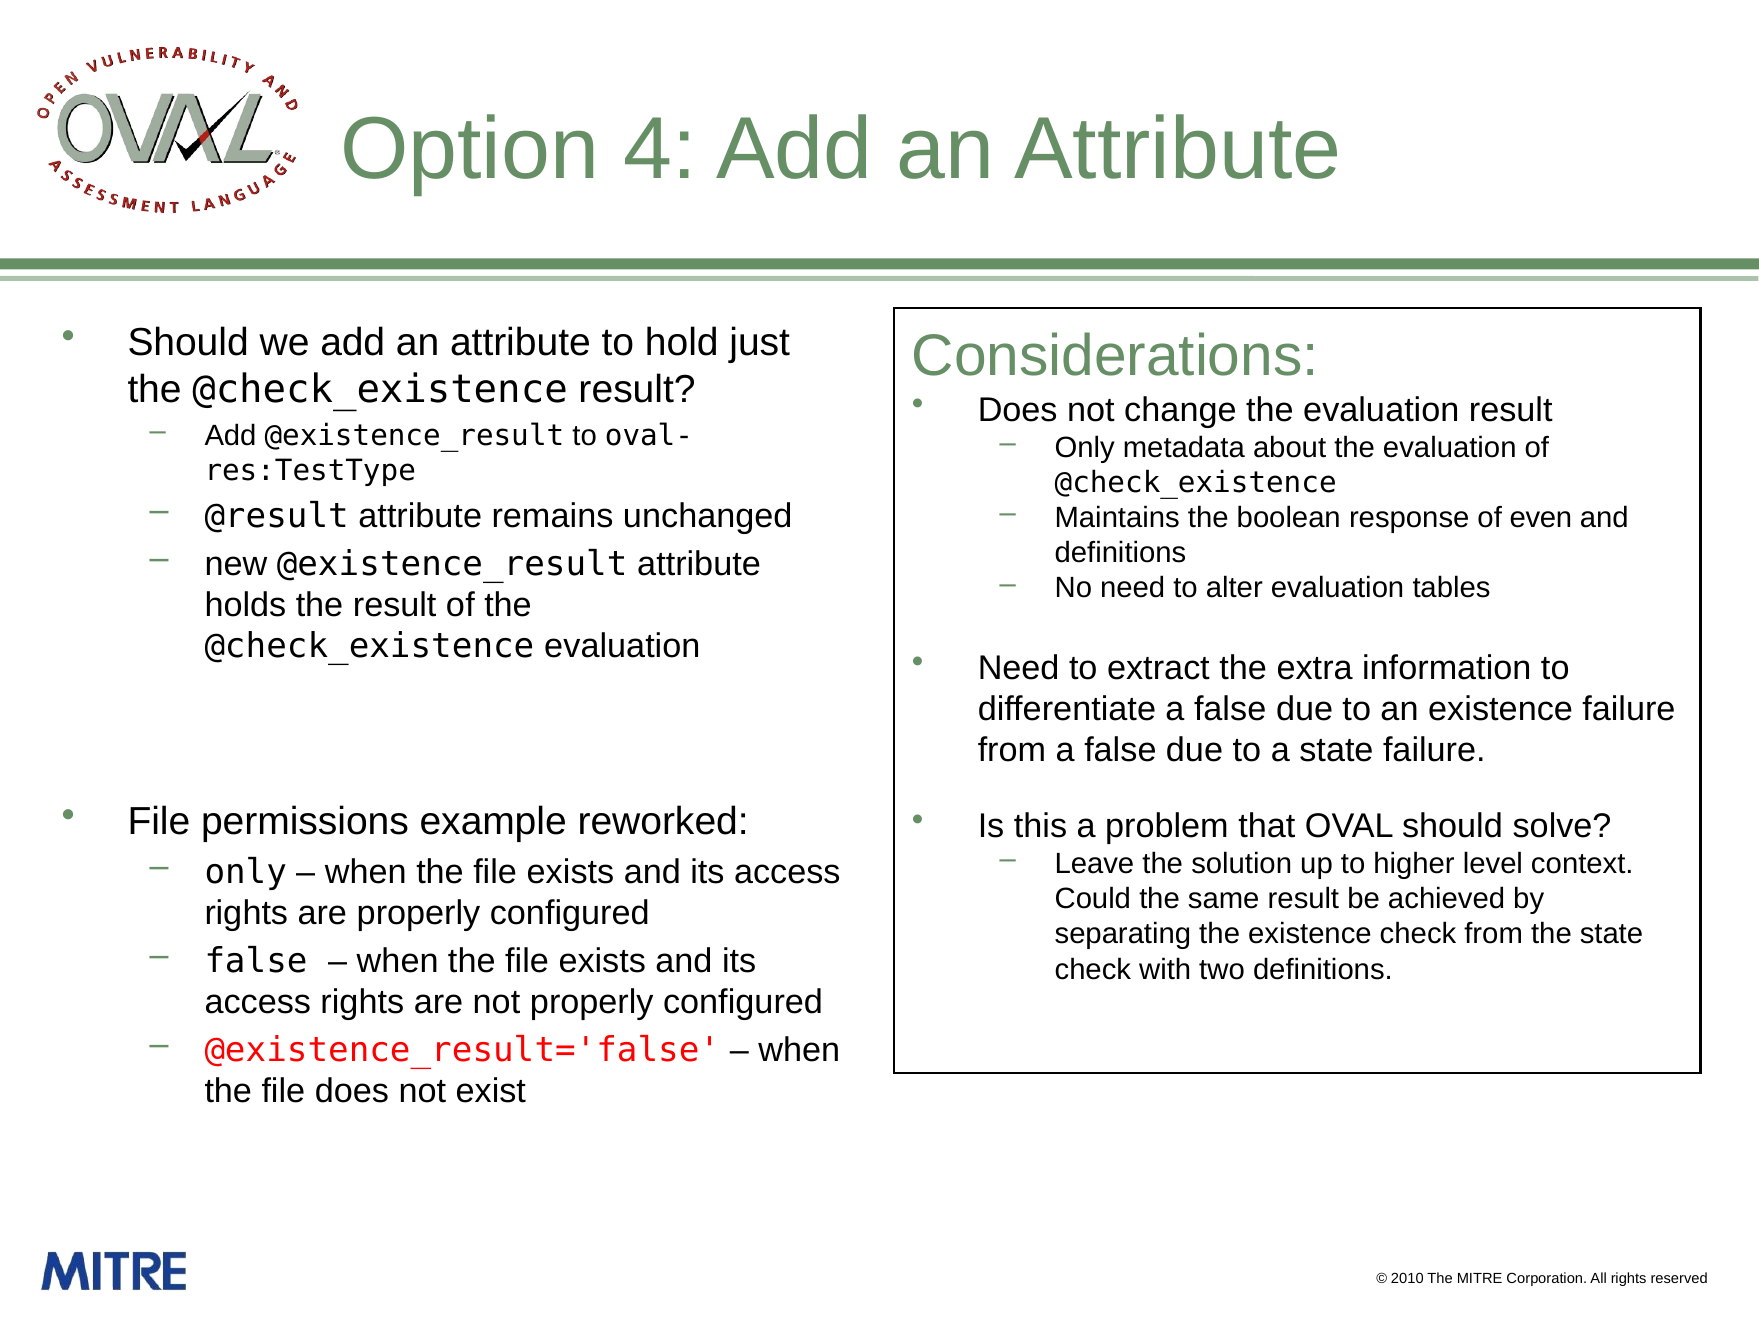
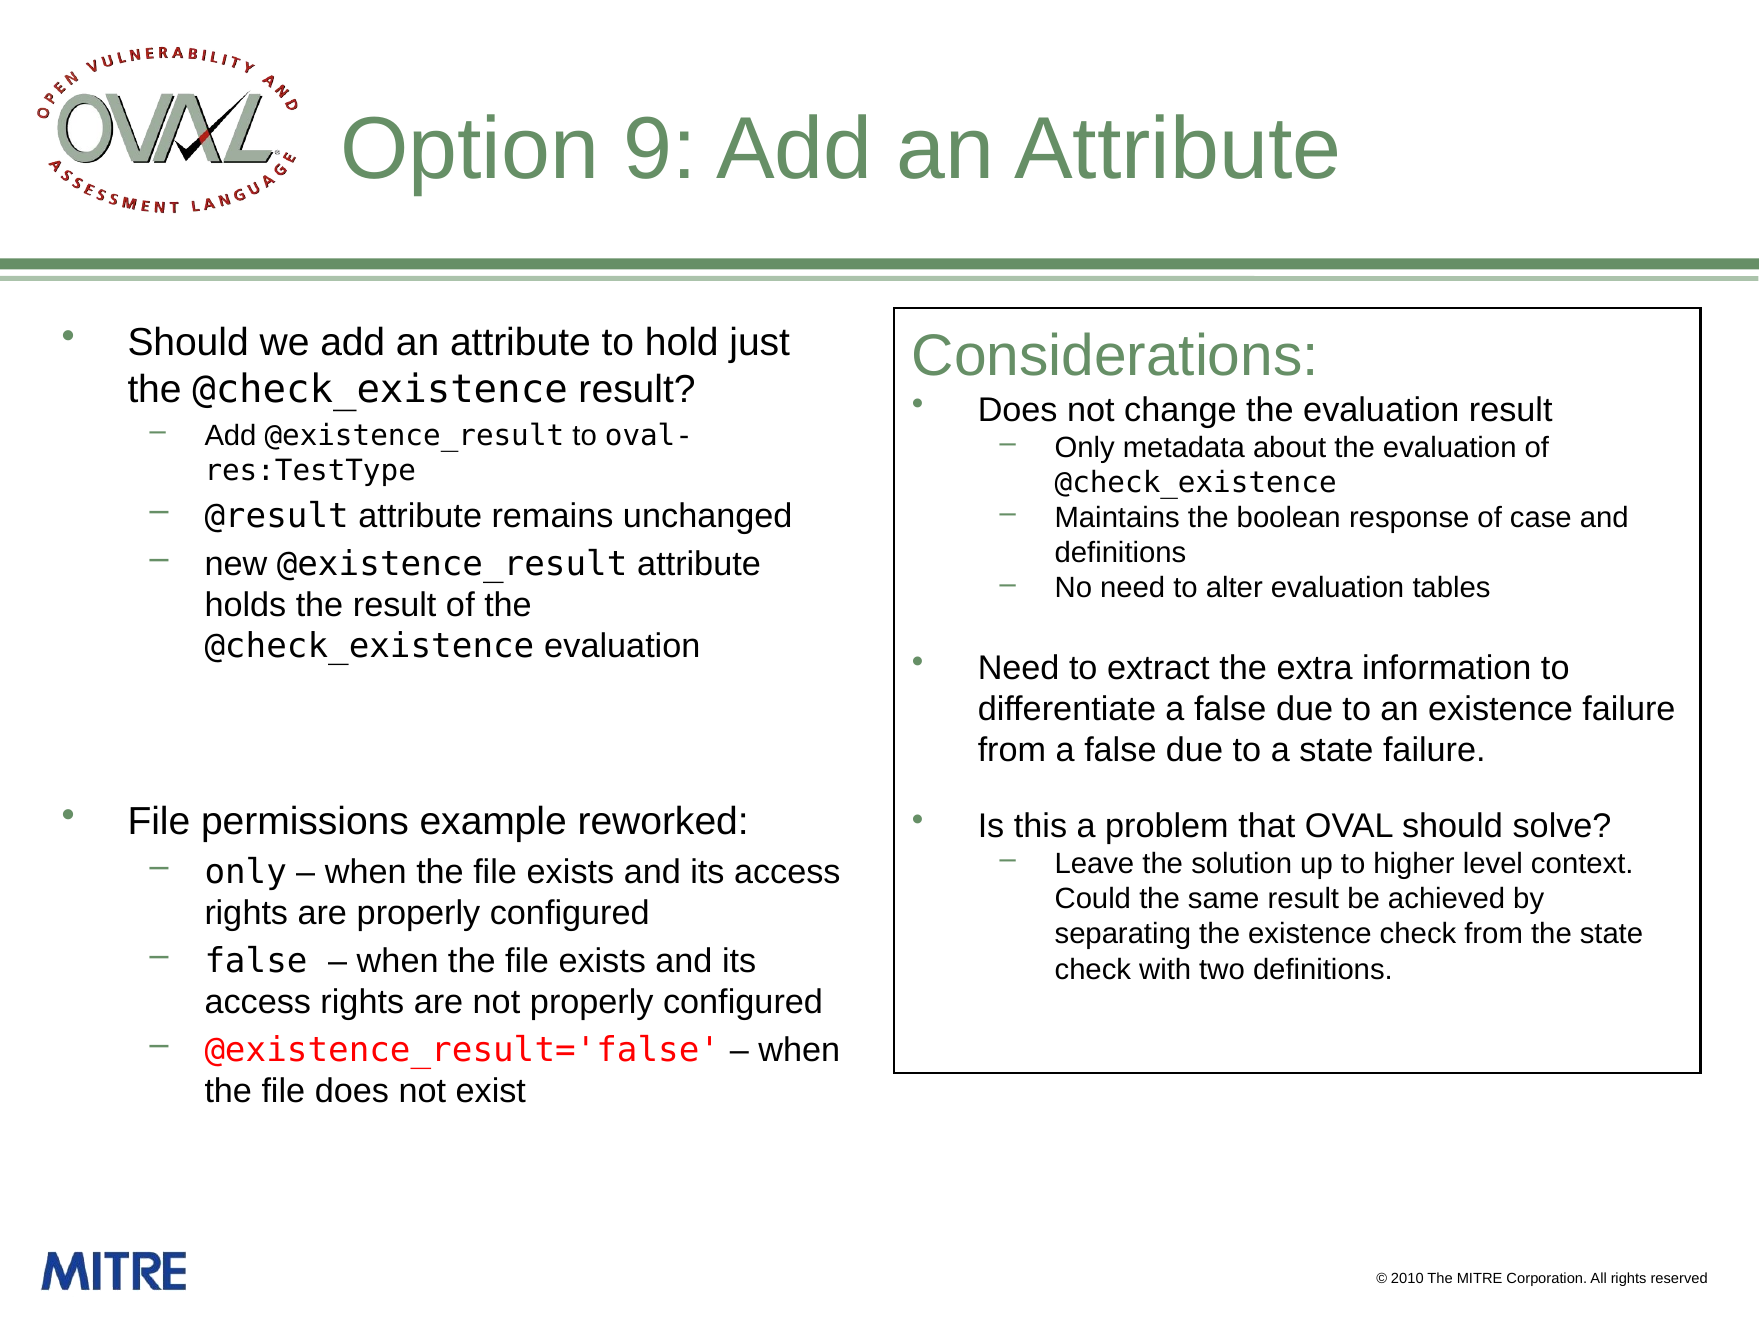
4: 4 -> 9
even: even -> case
